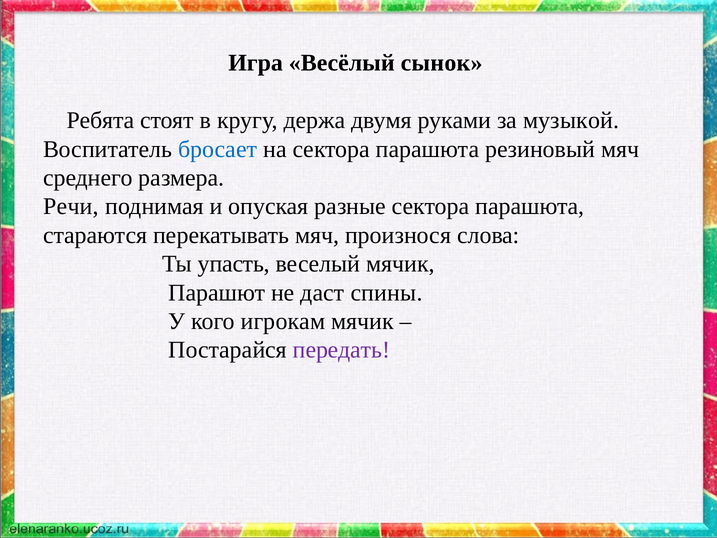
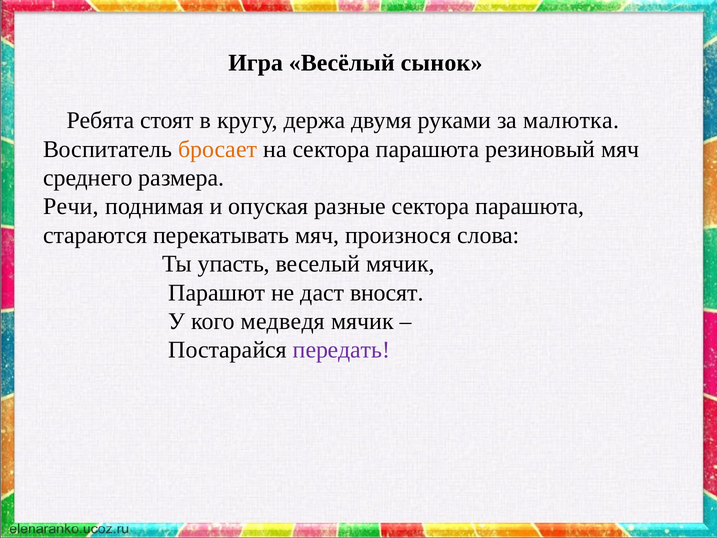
музыкой: музыкой -> малютка
бросает colour: blue -> orange
спины: спины -> вносят
игрокам: игрокам -> медведя
